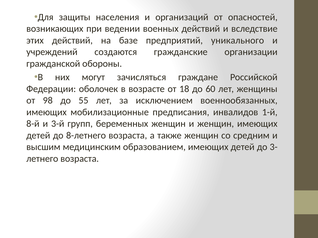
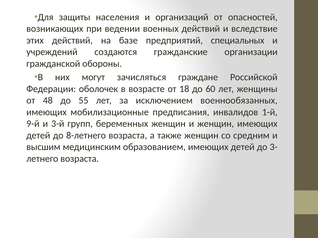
уникального: уникального -> специальных
98: 98 -> 48
8-й: 8-й -> 9-й
